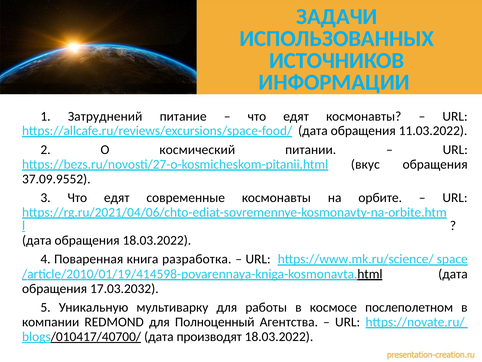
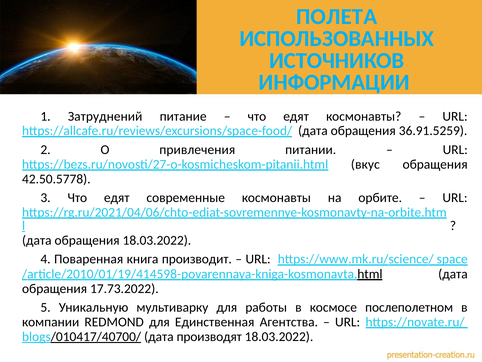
ЗАДАЧИ: ЗАДАЧИ -> ПОЛЕТА
11.03.2022: 11.03.2022 -> 36.91.5259
космический: космический -> привлечения
37.09.9552: 37.09.9552 -> 42.50.5778
разработка: разработка -> производит
17.03.2032: 17.03.2032 -> 17.73.2022
Полноценный: Полноценный -> Единственная
